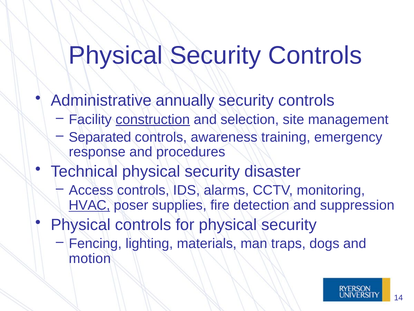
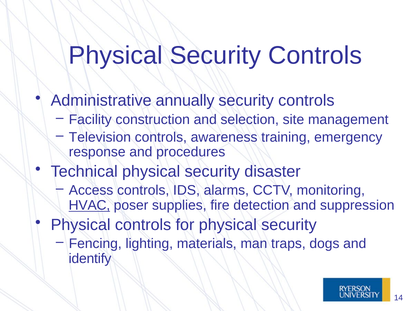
construction underline: present -> none
Separated: Separated -> Television
motion: motion -> identify
